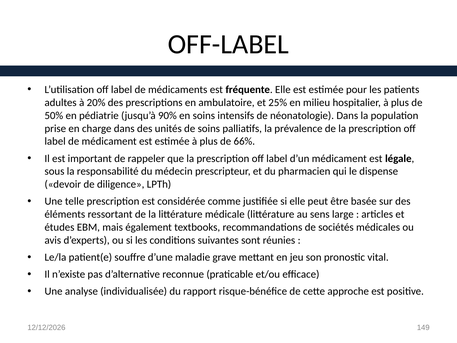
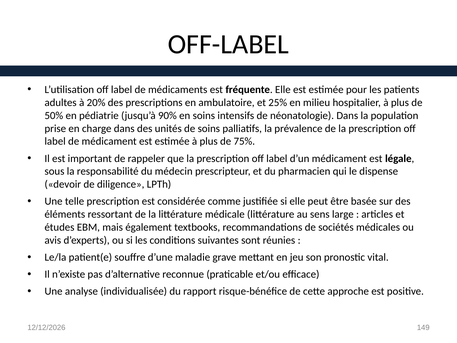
66%: 66% -> 75%
